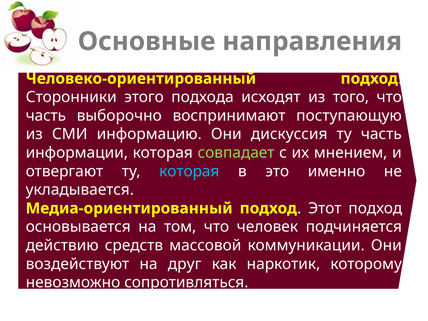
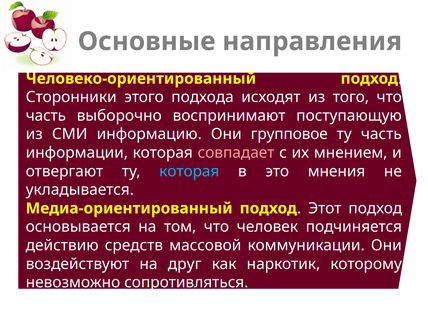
дискуссия: дискуссия -> групповое
совпадает colour: light green -> pink
именно: именно -> мнения
